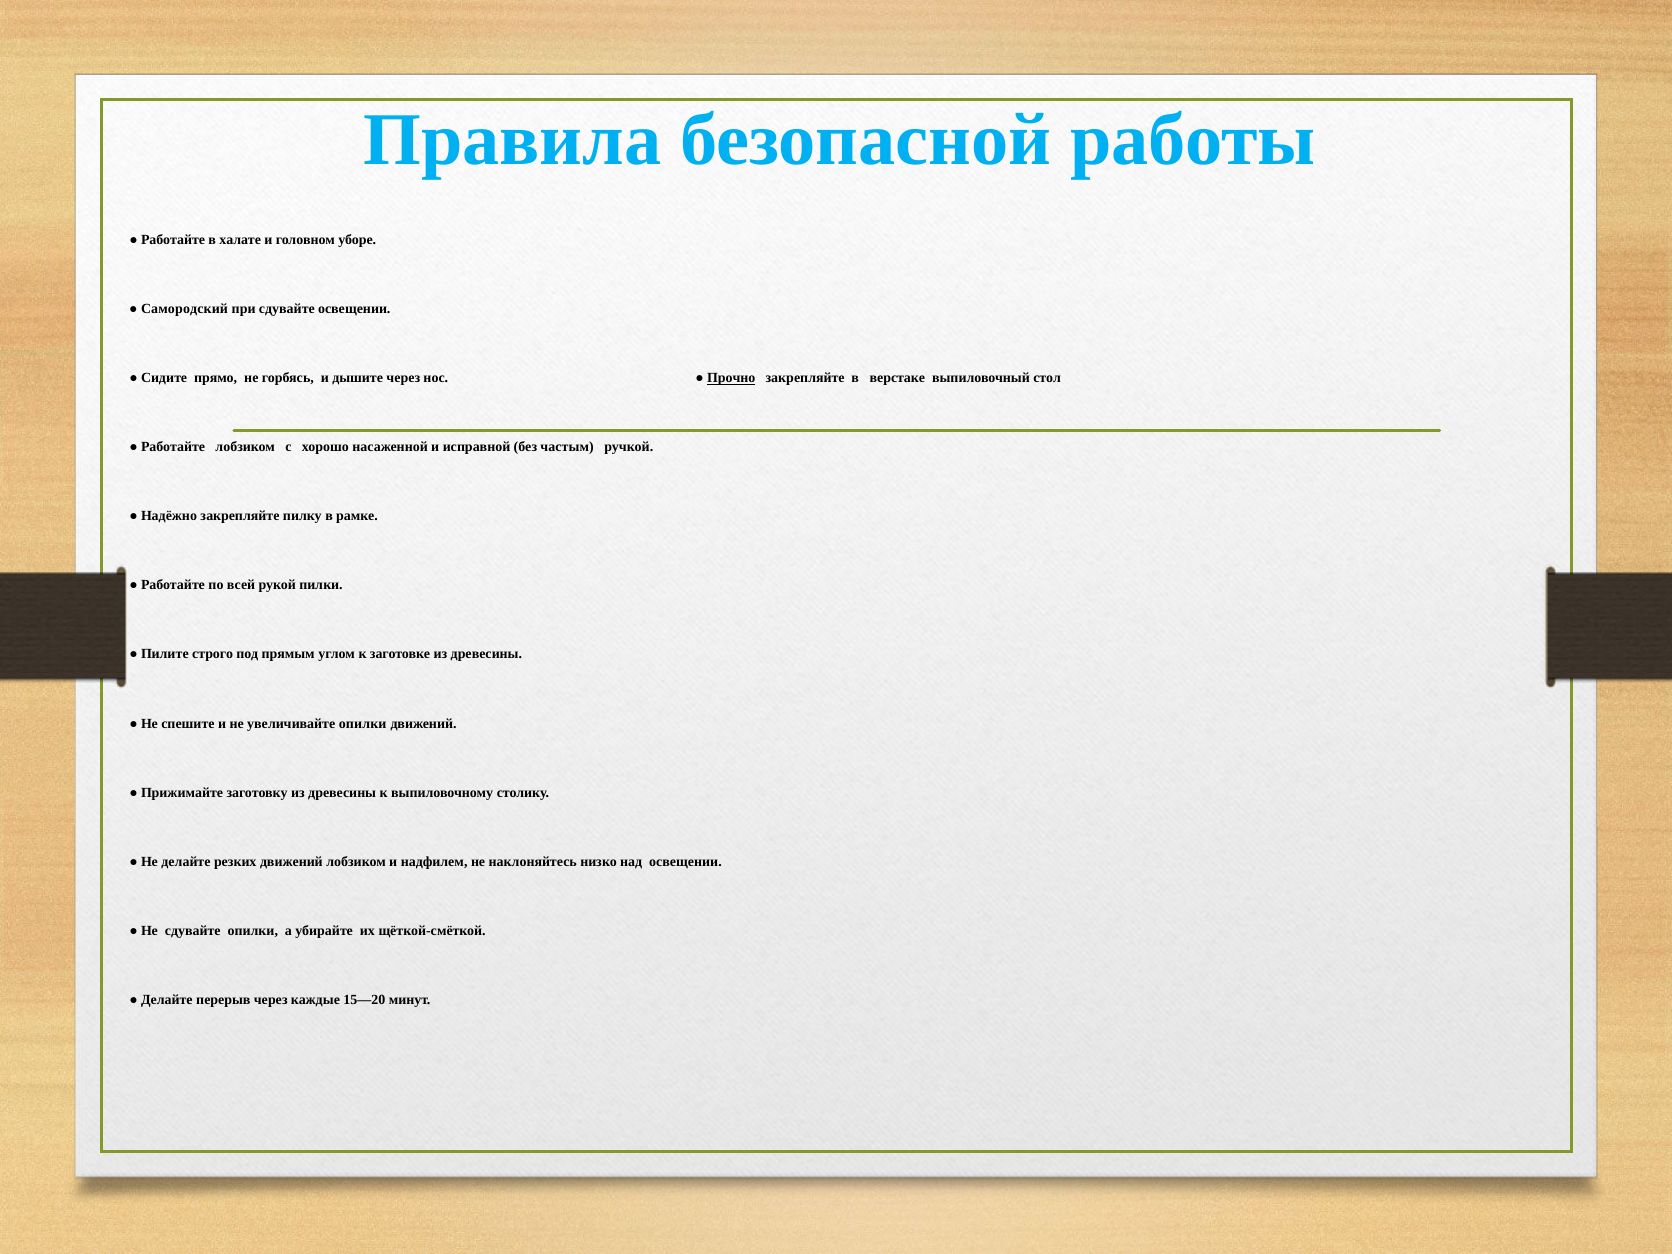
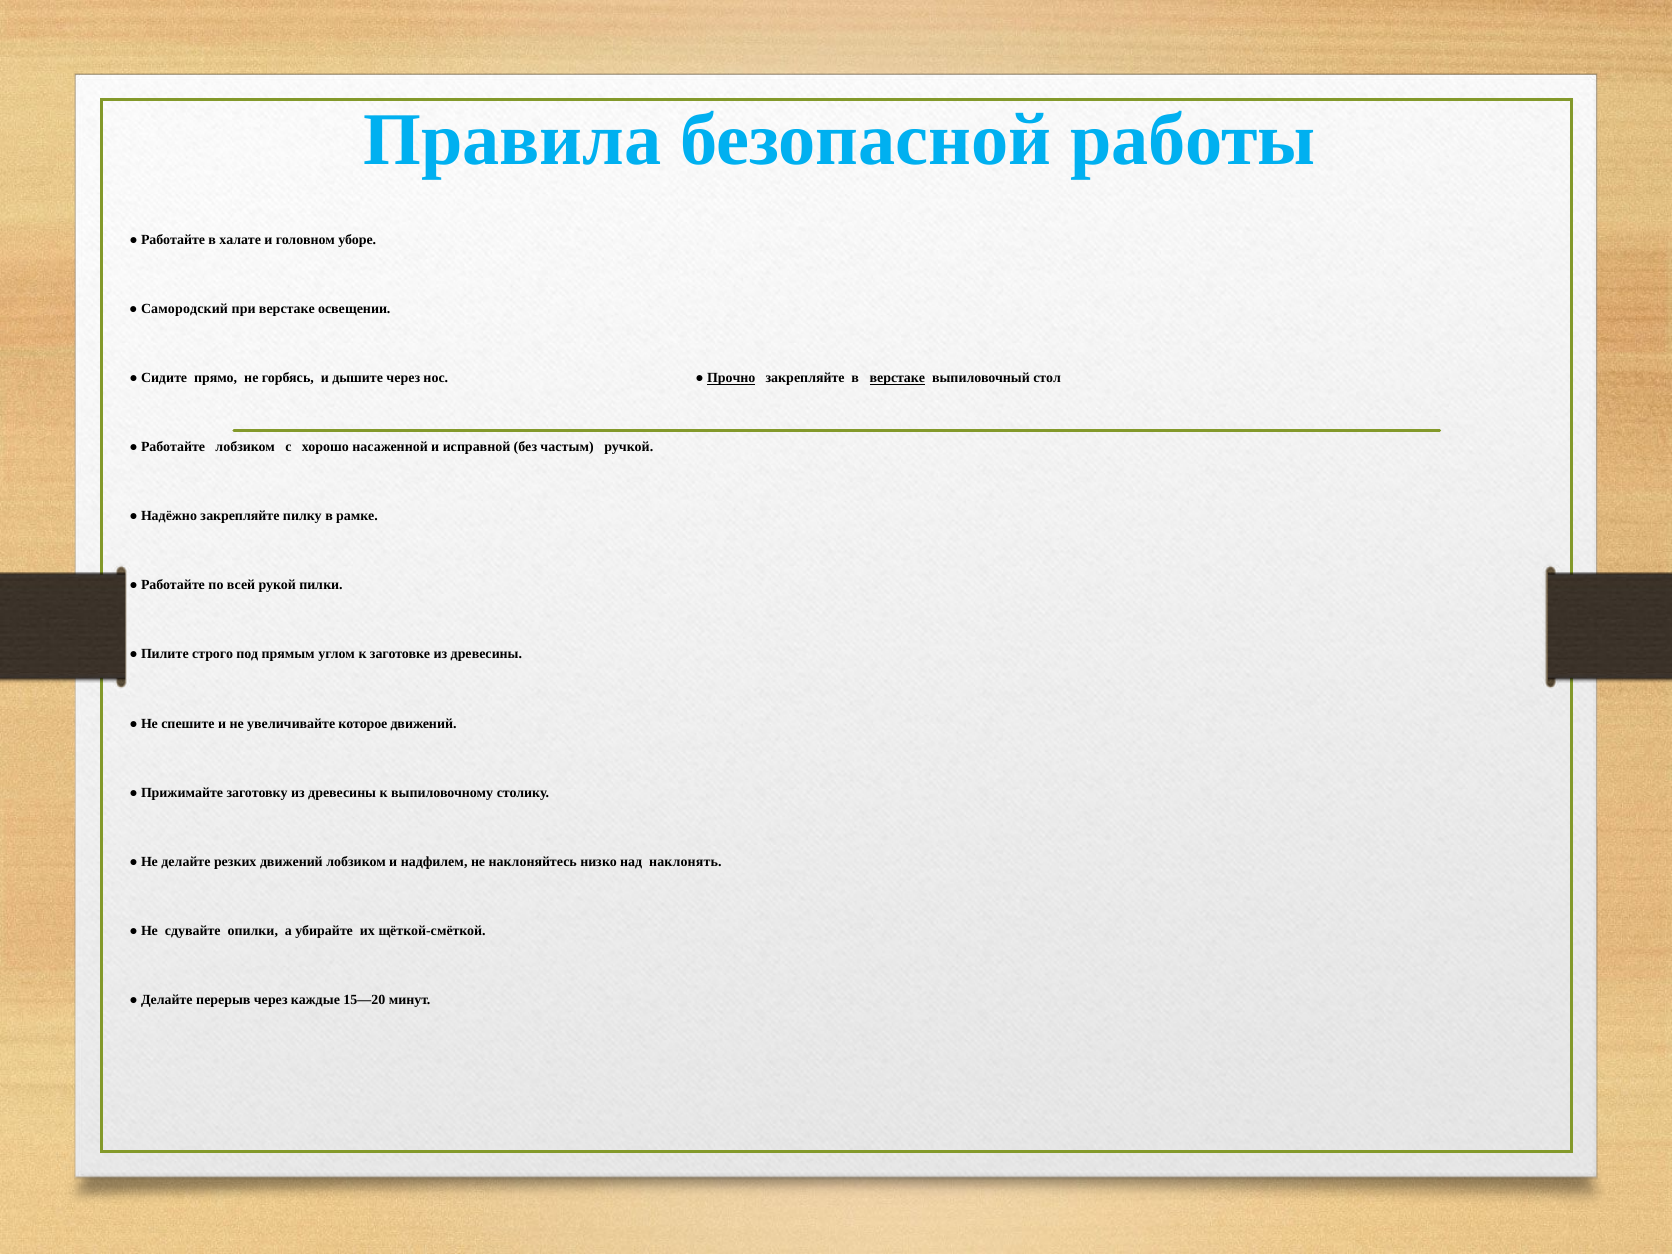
при сдувайте: сдувайте -> верстаке
верстаке at (897, 378) underline: none -> present
увеличивайте опилки: опилки -> которое
над освещении: освещении -> наклонять
